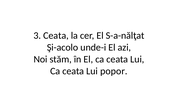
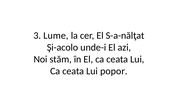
3 Ceata: Ceata -> Lume
